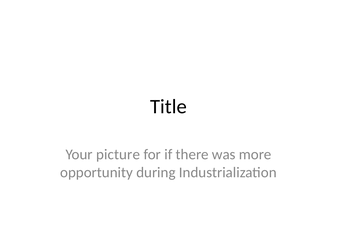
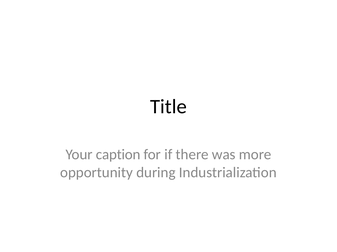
picture: picture -> caption
